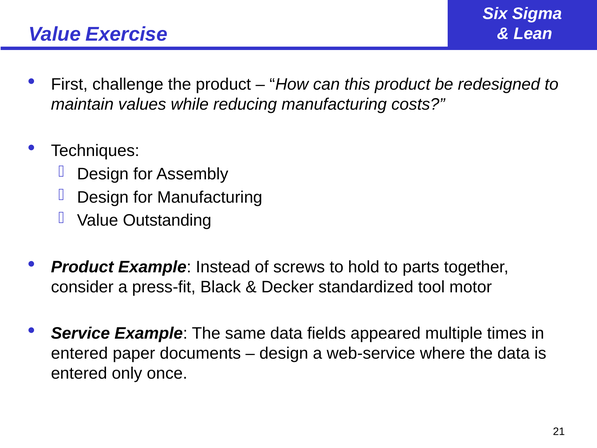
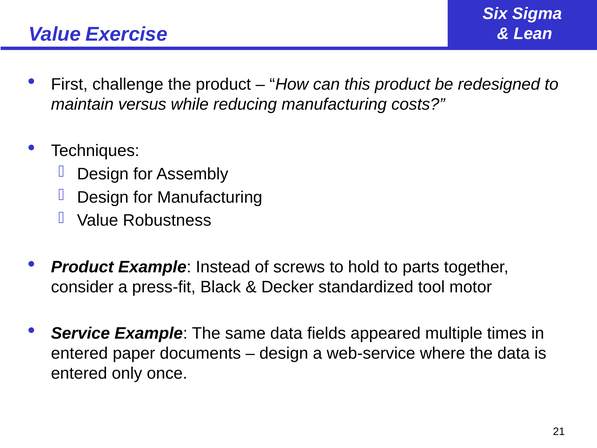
values: values -> versus
Outstanding: Outstanding -> Robustness
